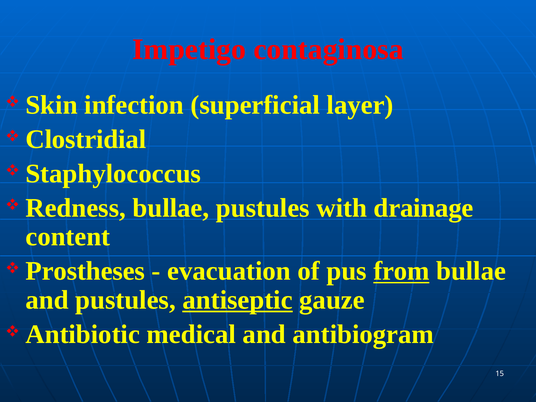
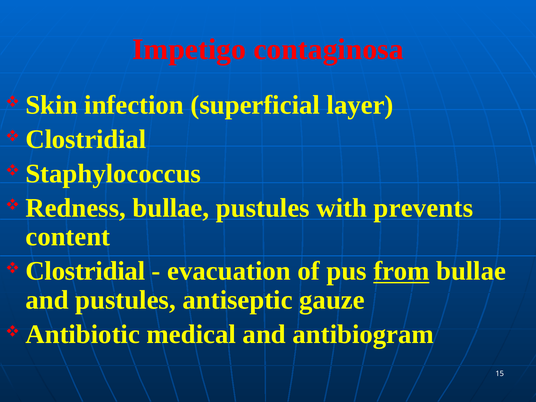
drainage: drainage -> prevents
Prostheses at (85, 271): Prostheses -> Clostridial
antiseptic underline: present -> none
